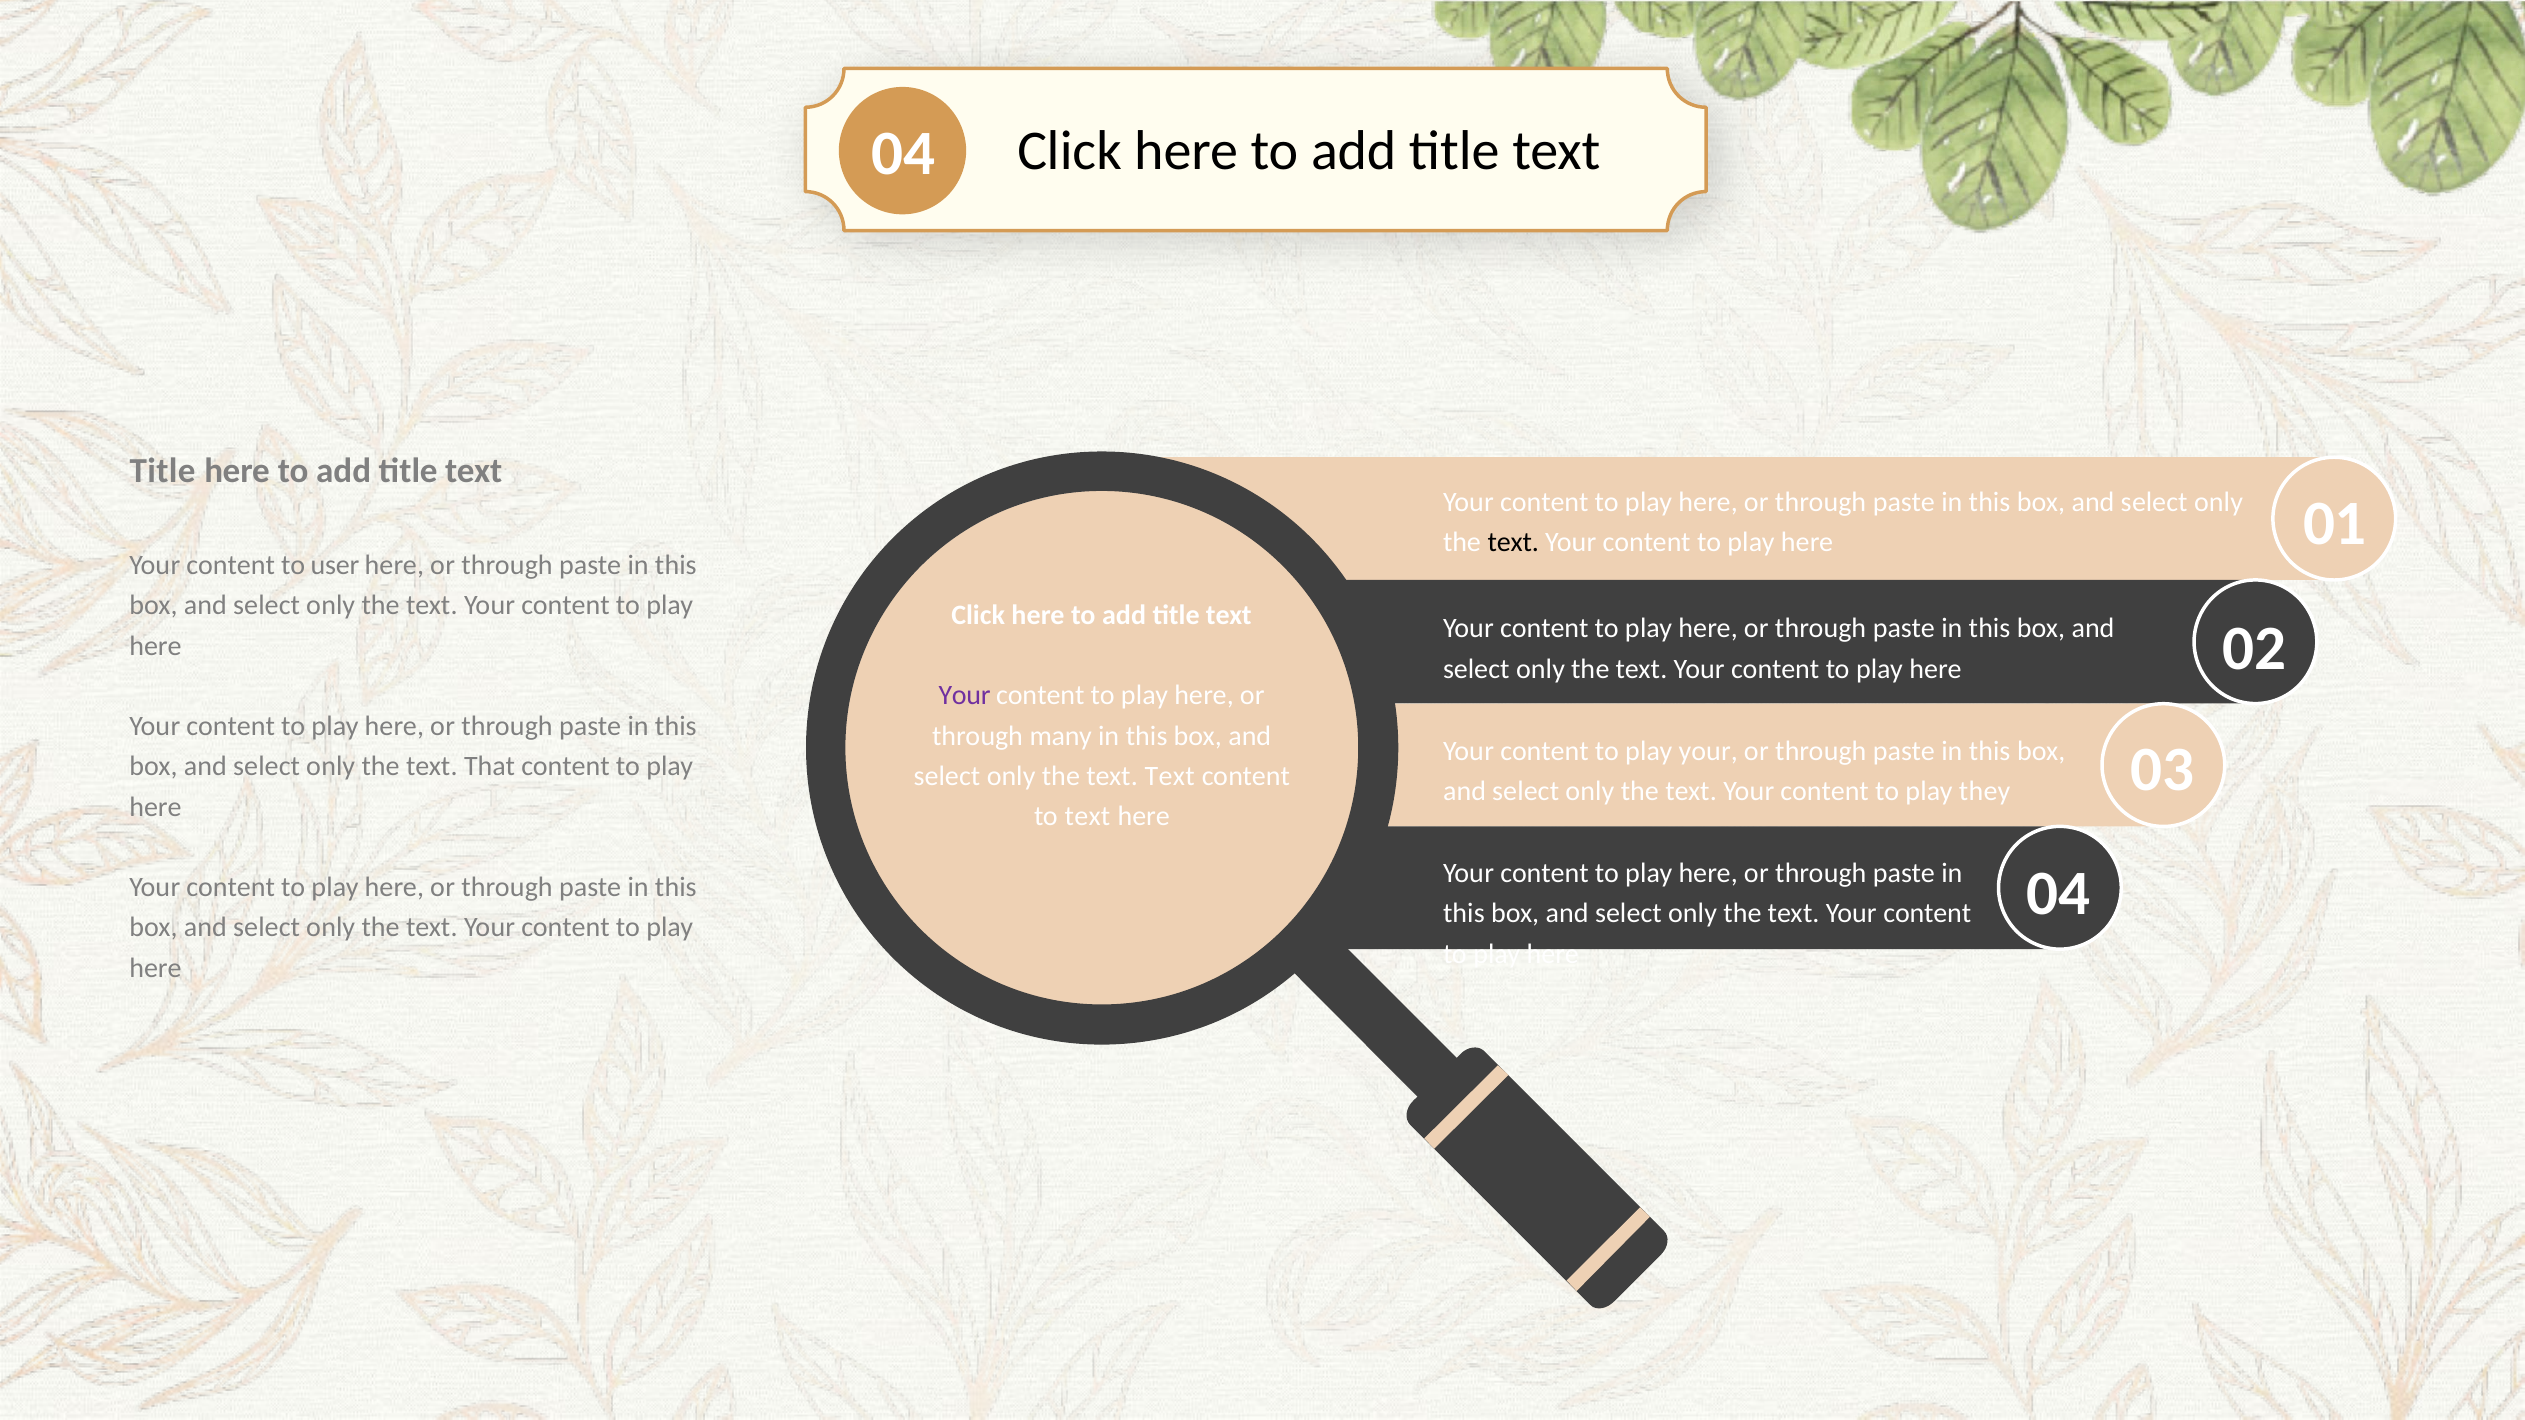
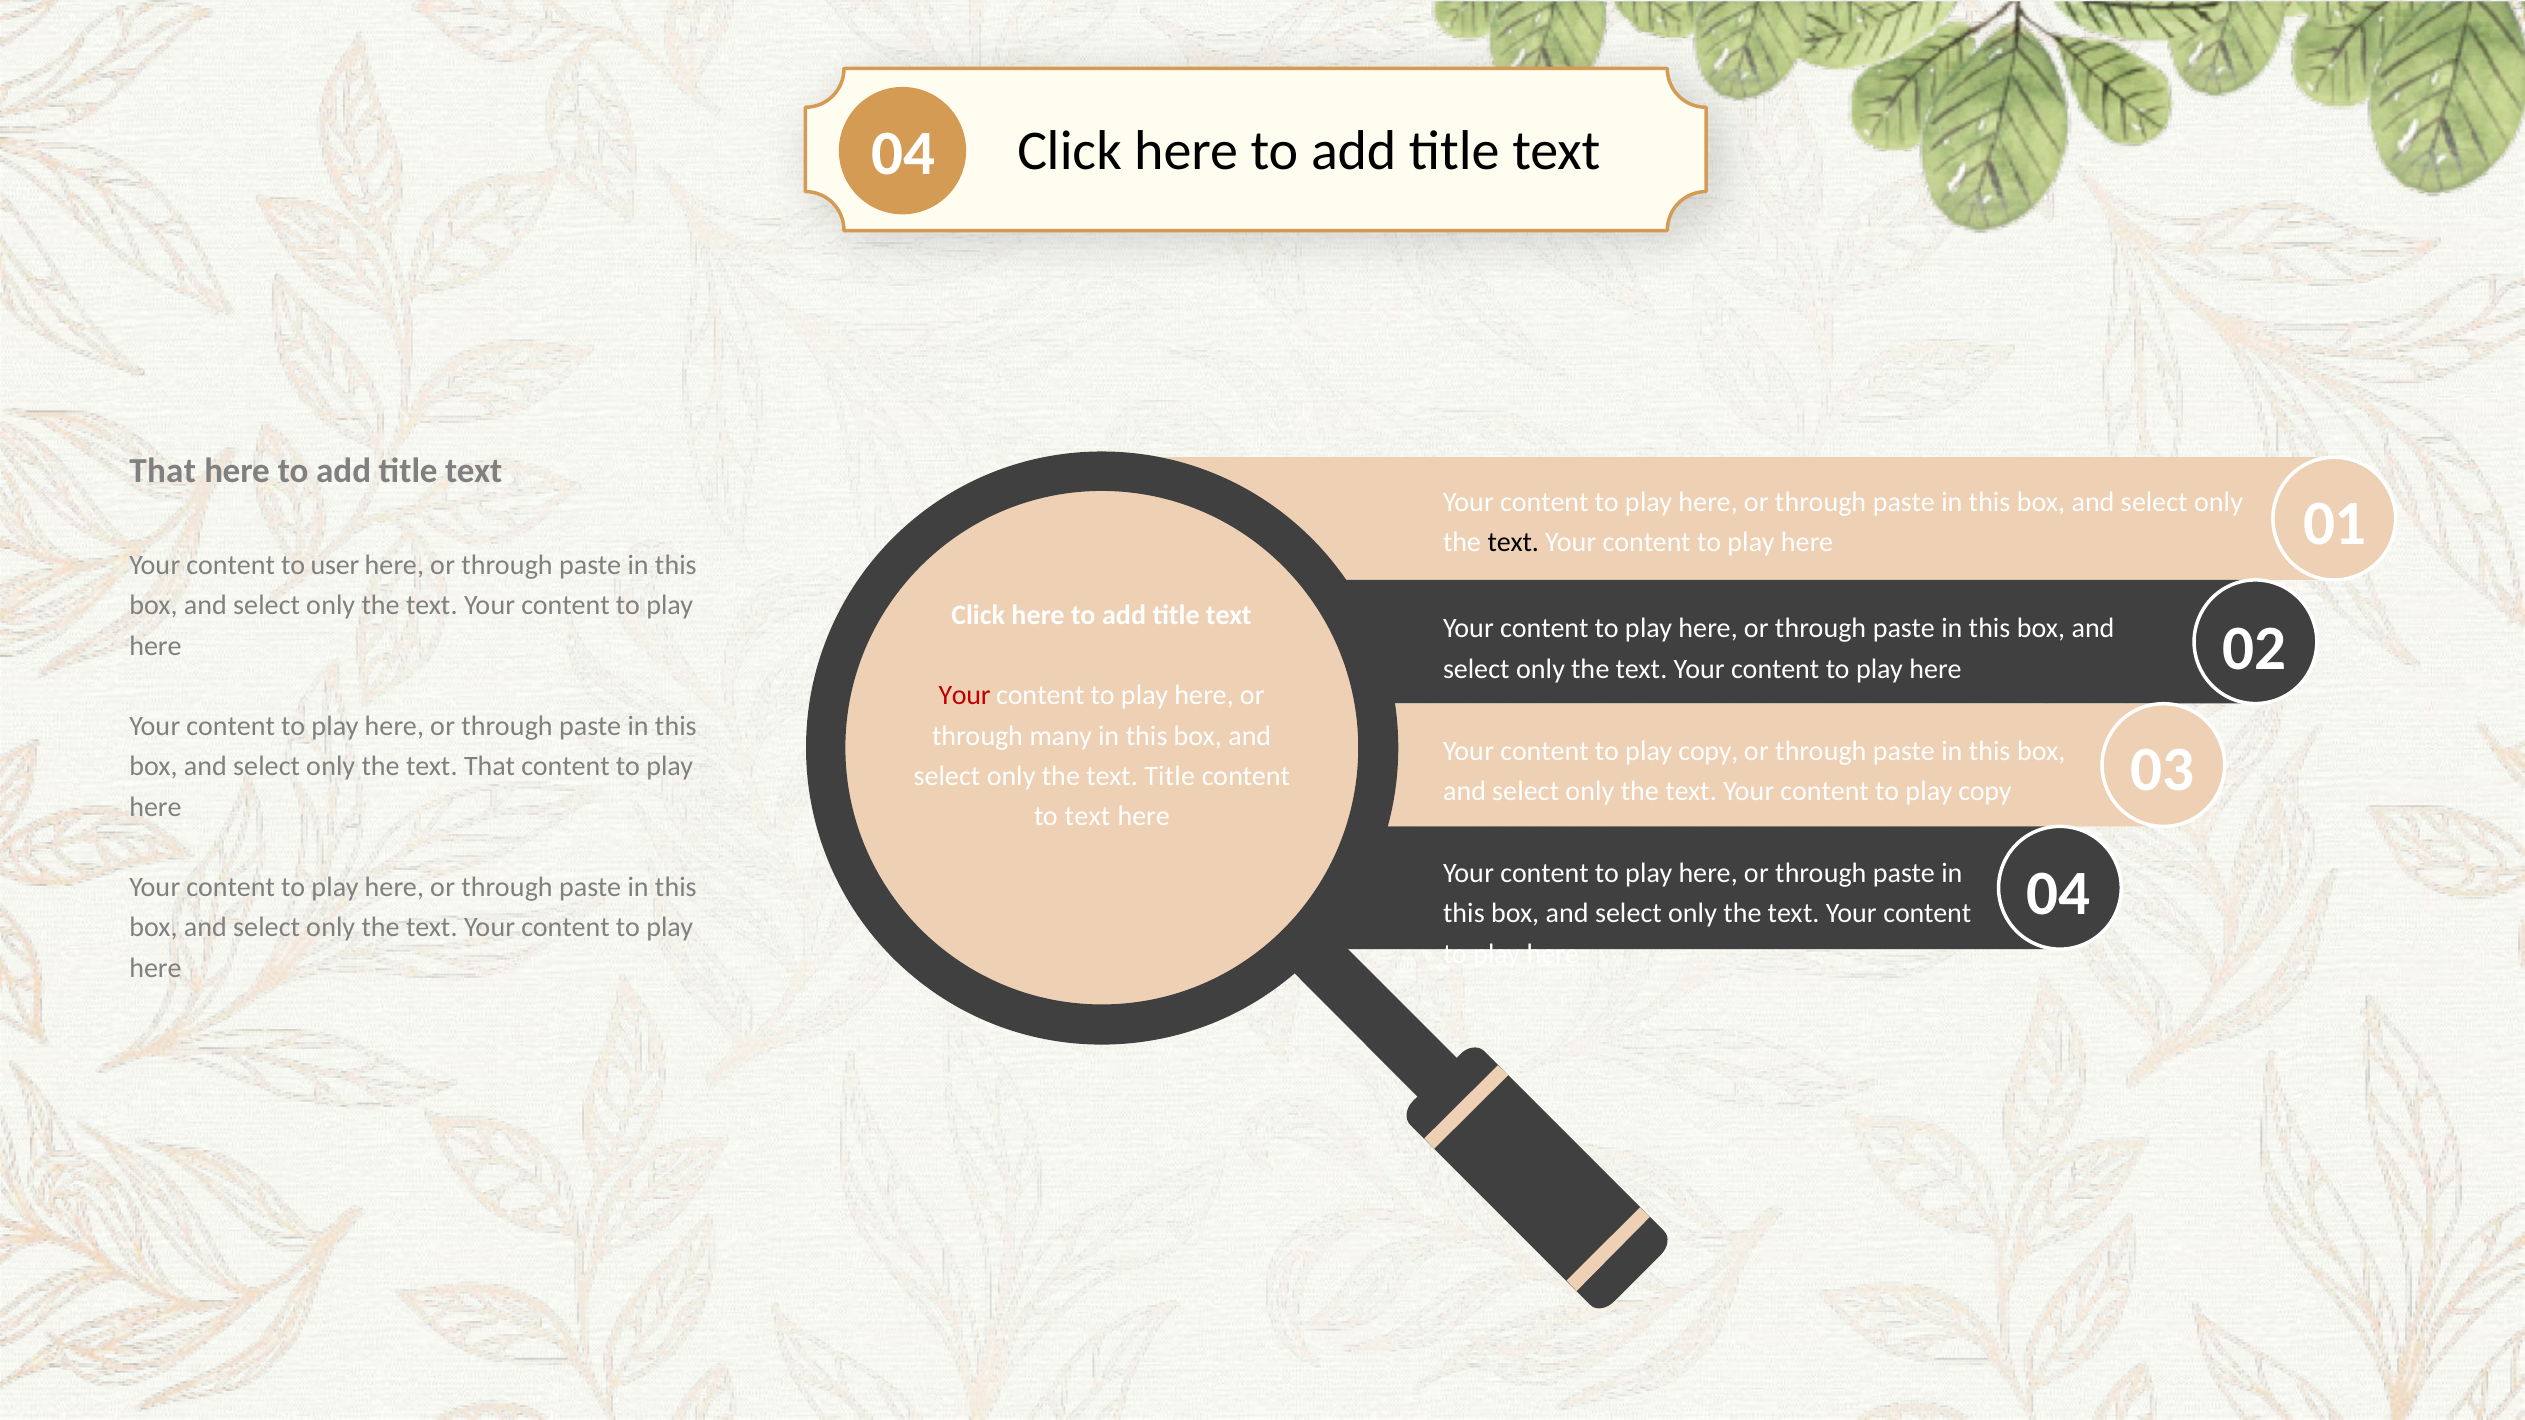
Title at (163, 471): Title -> That
Your at (965, 695) colour: purple -> red
your at (1708, 751): your -> copy
text Text: Text -> Title
they at (1985, 791): they -> copy
